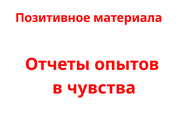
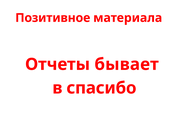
опытов: опытов -> бывает
чувства: чувства -> спасибо
